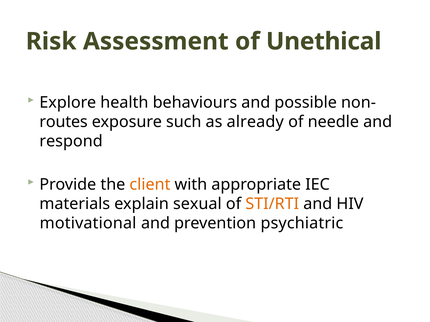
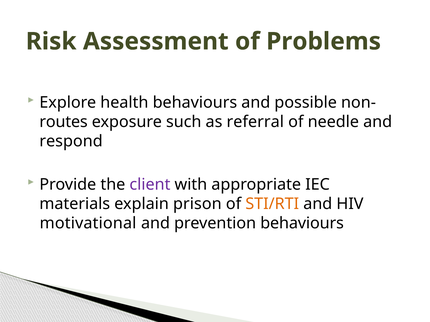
Unethical: Unethical -> Problems
already: already -> referral
client colour: orange -> purple
sexual: sexual -> prison
prevention psychiatric: psychiatric -> behaviours
